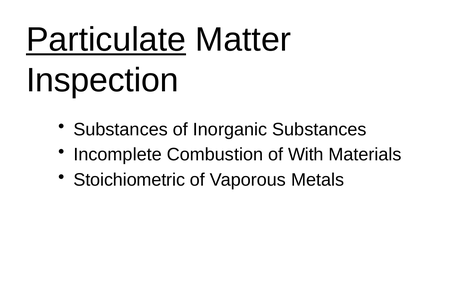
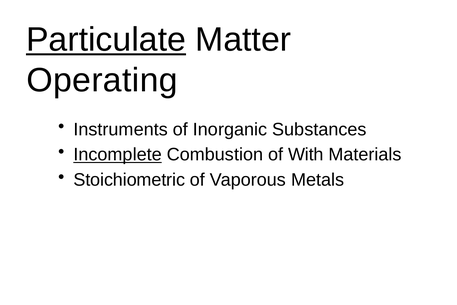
Inspection: Inspection -> Operating
Substances at (121, 129): Substances -> Instruments
Incomplete underline: none -> present
